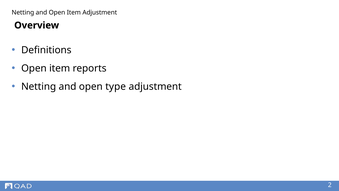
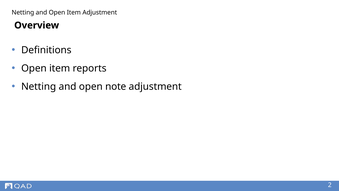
type: type -> note
